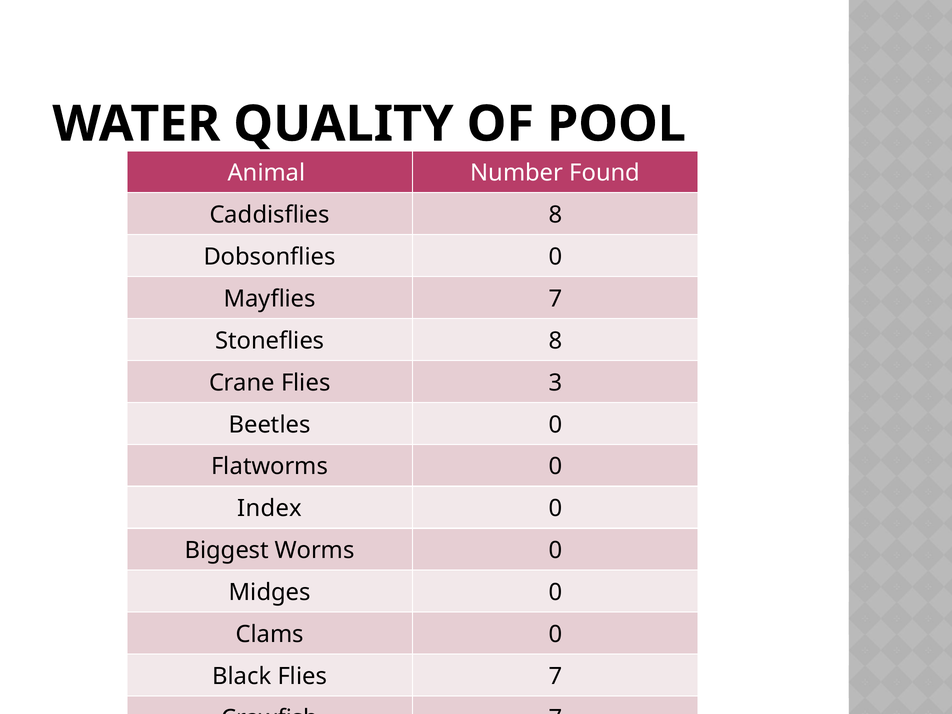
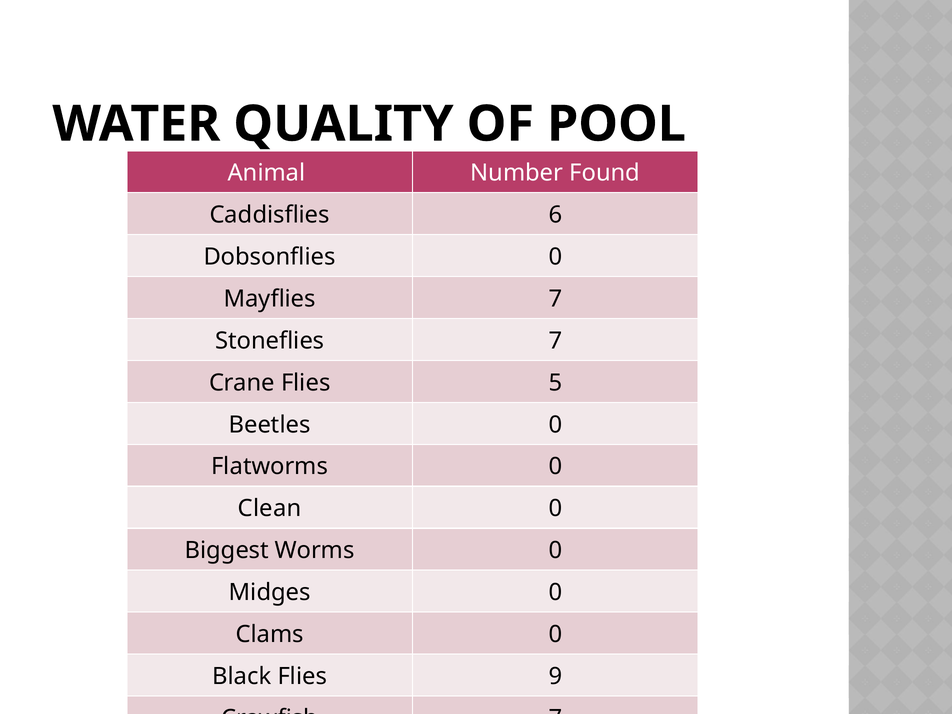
Caddisflies 8: 8 -> 6
Stoneflies 8: 8 -> 7
3: 3 -> 5
Index: Index -> Clean
Flies 7: 7 -> 9
